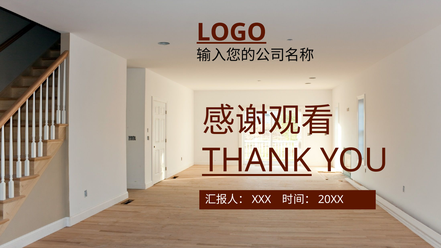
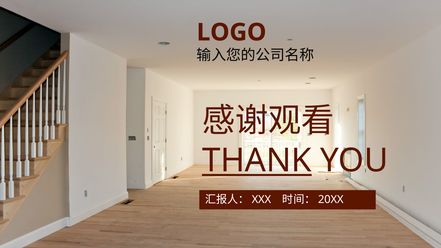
LOGO underline: present -> none
